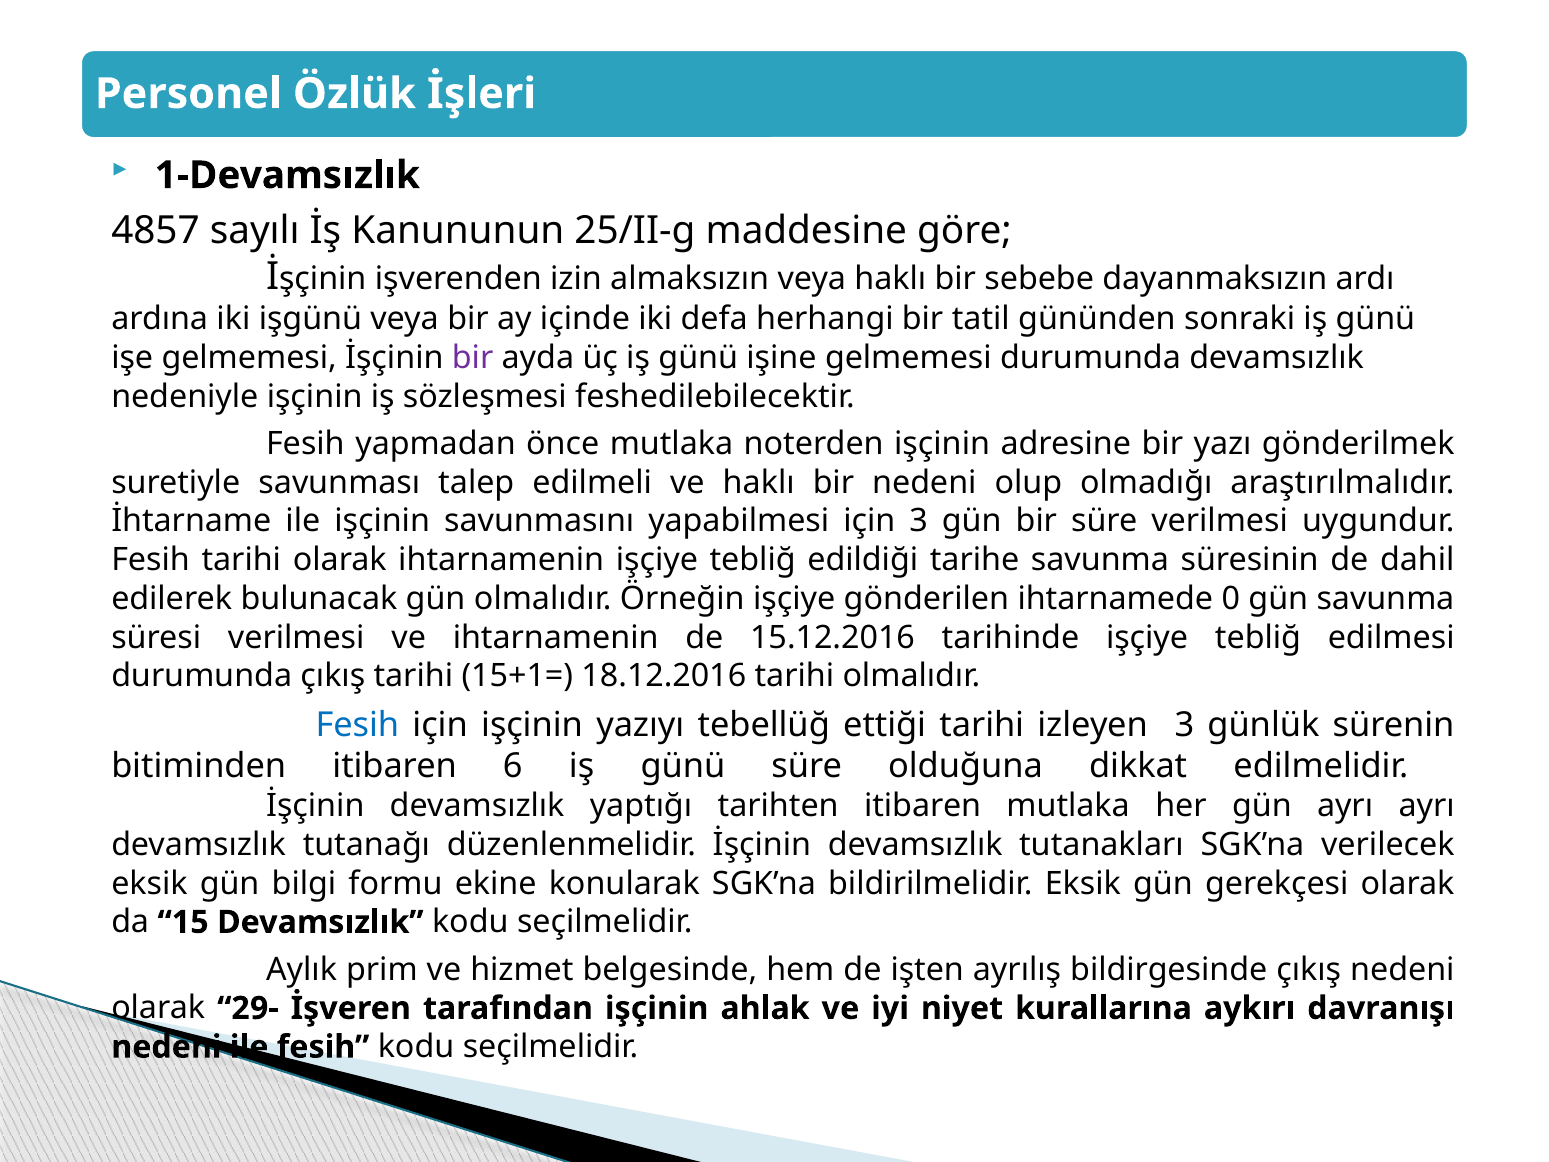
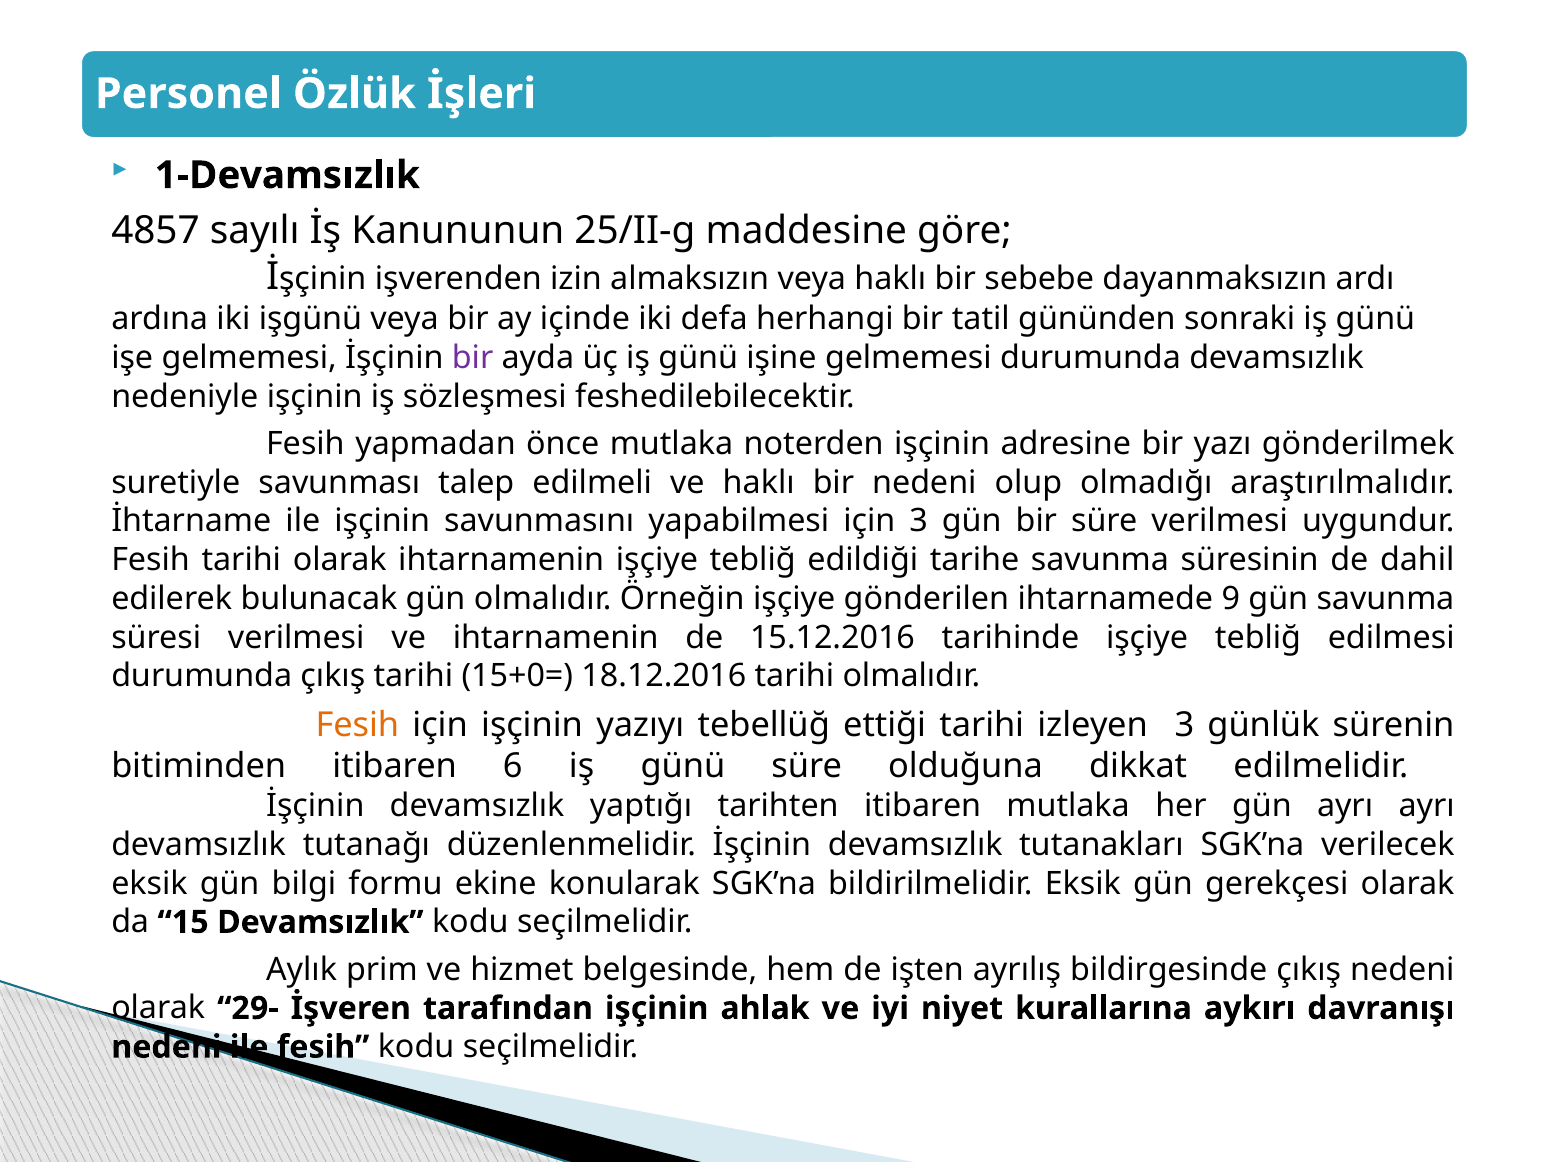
0: 0 -> 9
15+1=: 15+1= -> 15+0=
Fesih at (357, 725) colour: blue -> orange
